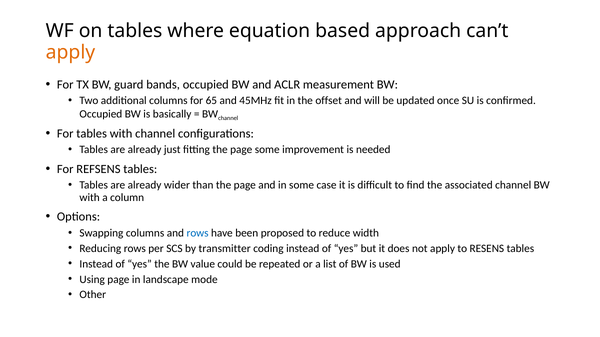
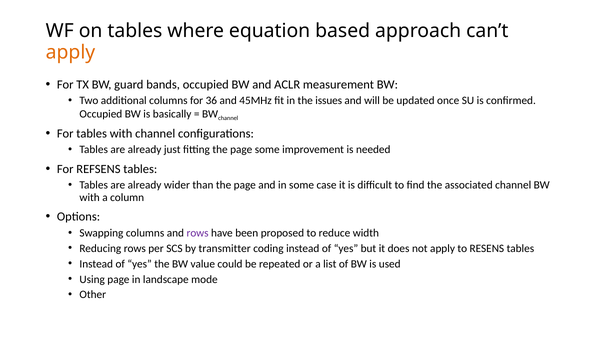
65: 65 -> 36
offset: offset -> issues
rows at (198, 233) colour: blue -> purple
